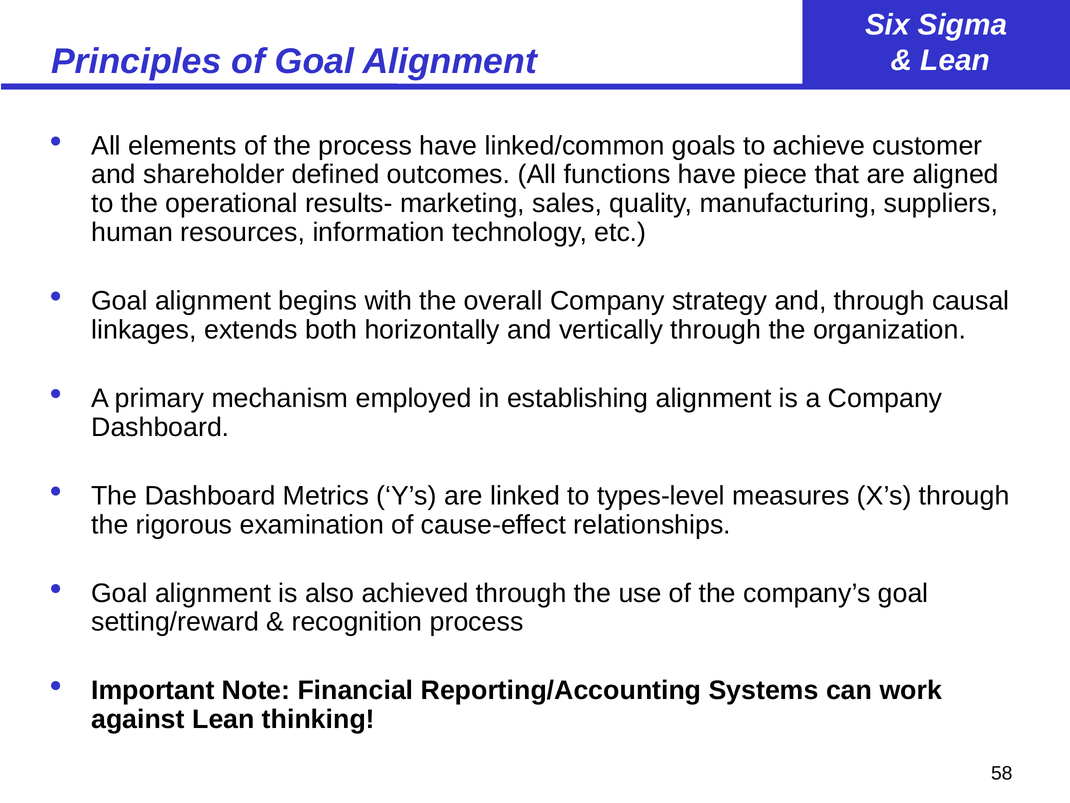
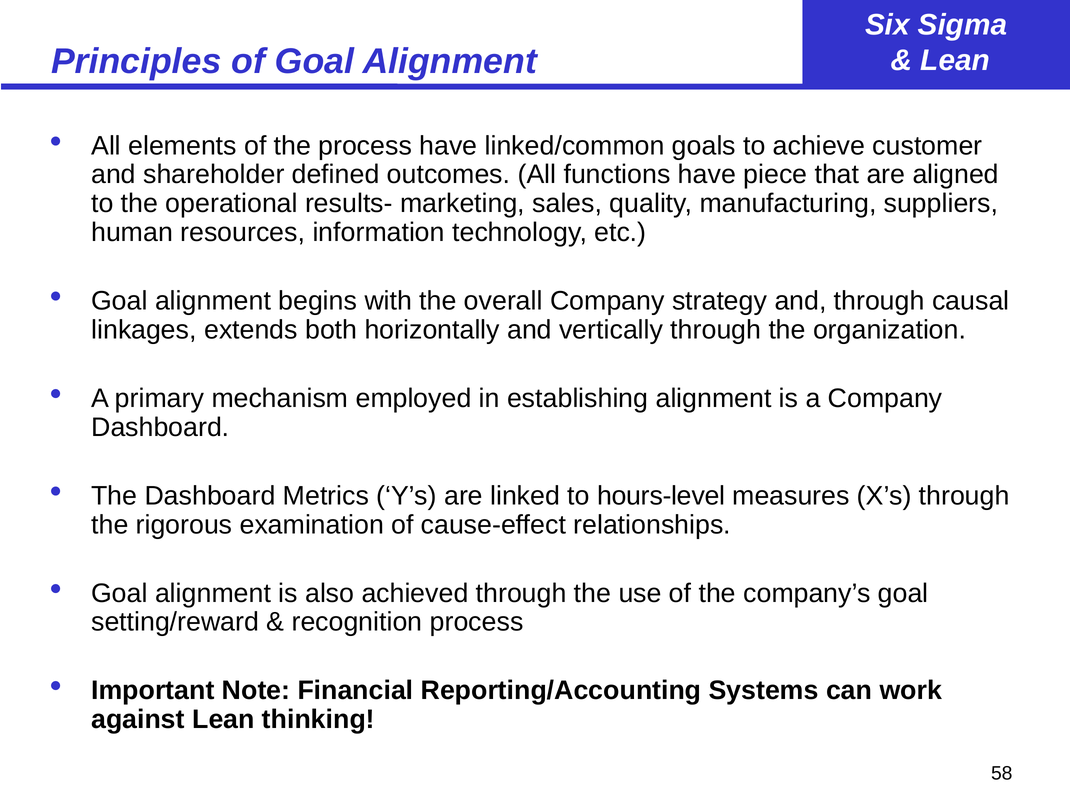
types-level: types-level -> hours-level
